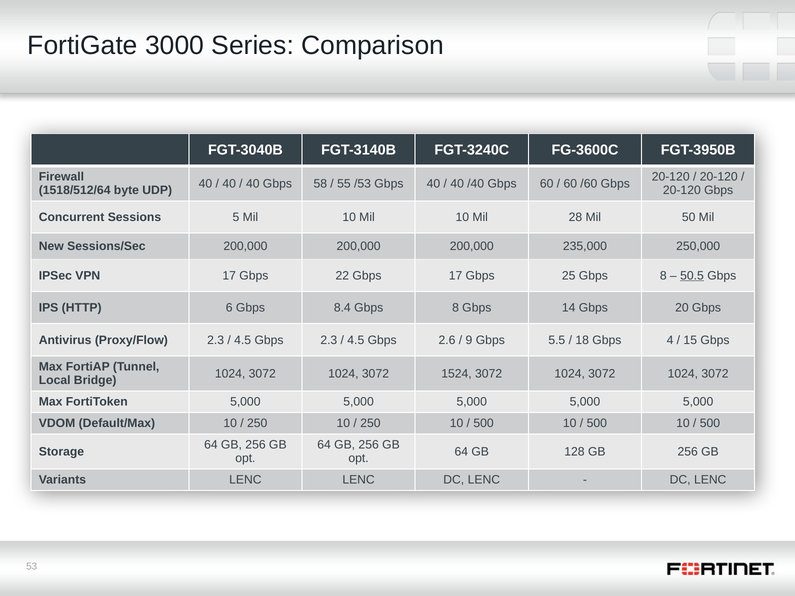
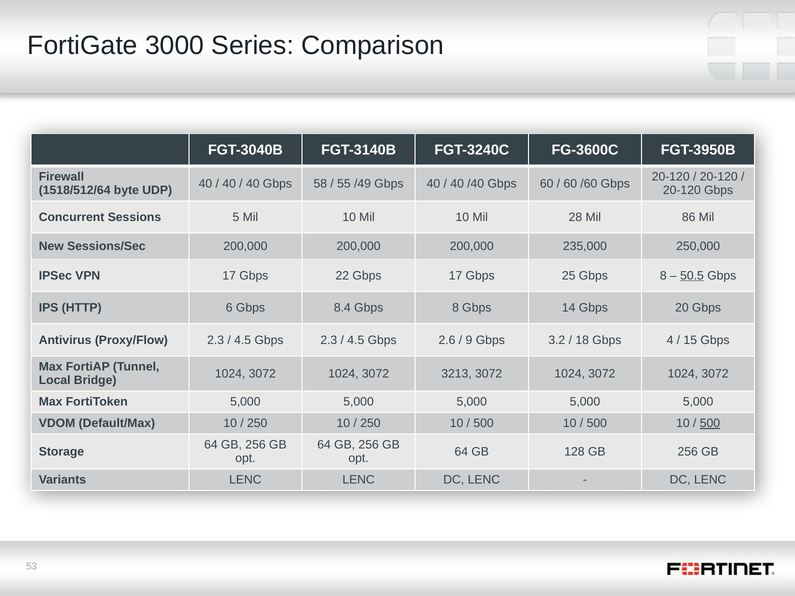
/53: /53 -> /49
50: 50 -> 86
5.5: 5.5 -> 3.2
1524: 1524 -> 3213
500 at (710, 424) underline: none -> present
